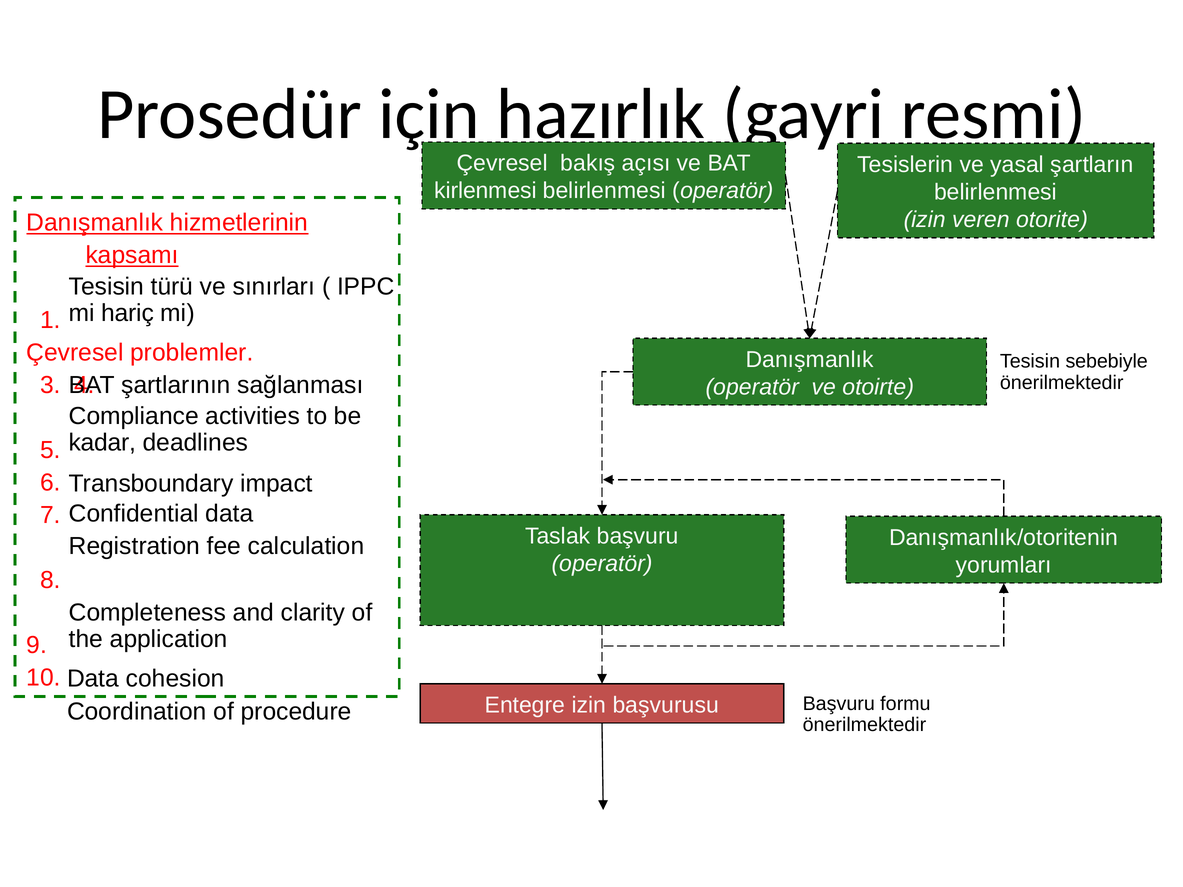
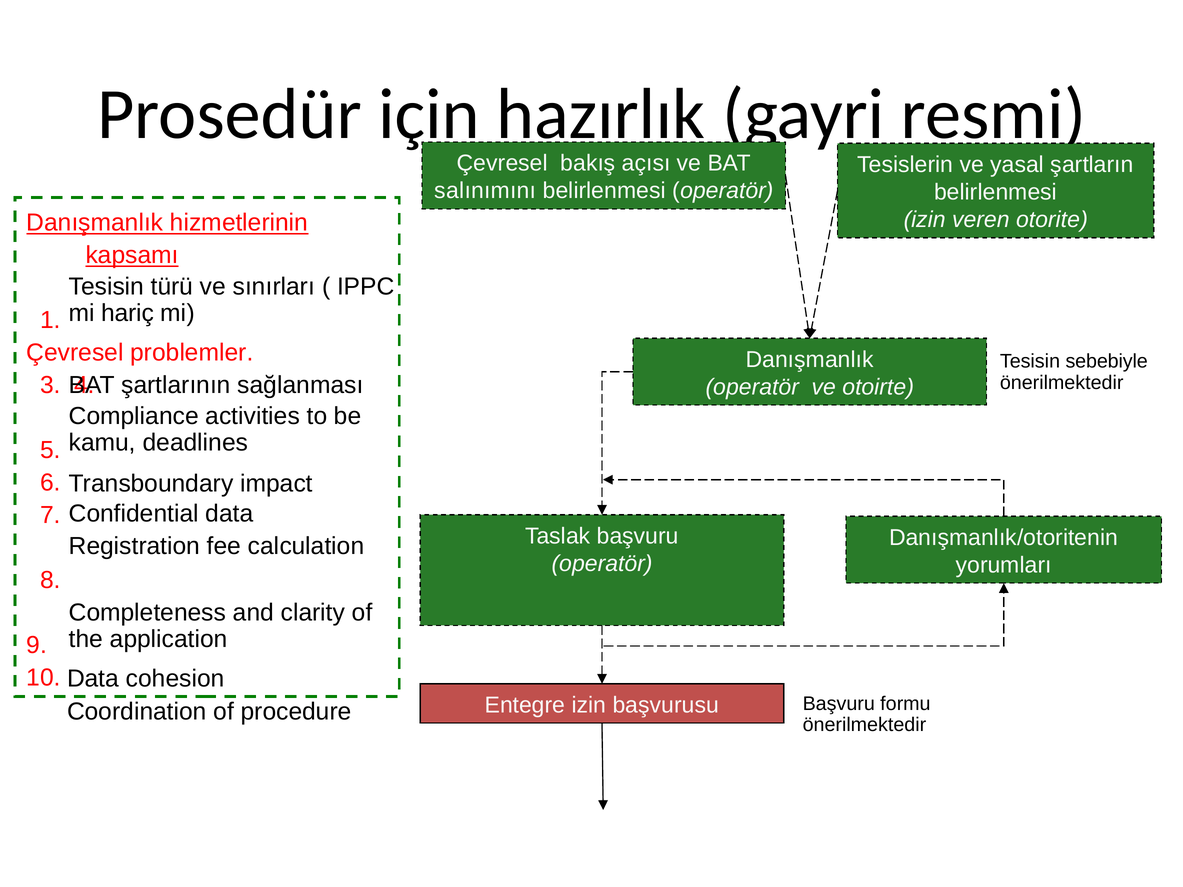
kirlenmesi: kirlenmesi -> salınımını
kadar: kadar -> kamu
